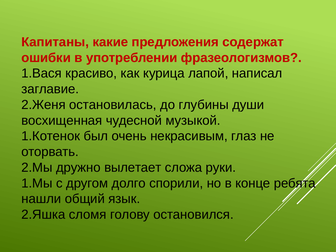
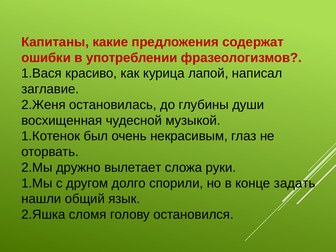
ребята: ребята -> задать
